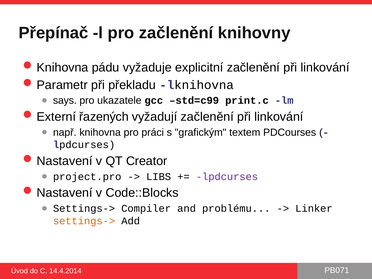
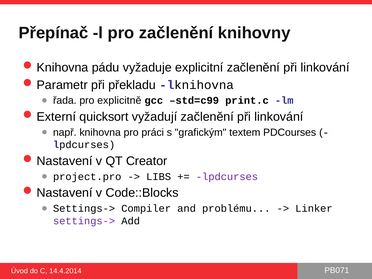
says: says -> řada
ukazatele: ukazatele -> explicitně
řazených: řazených -> quicksort
settings-> at (84, 221) colour: orange -> purple
